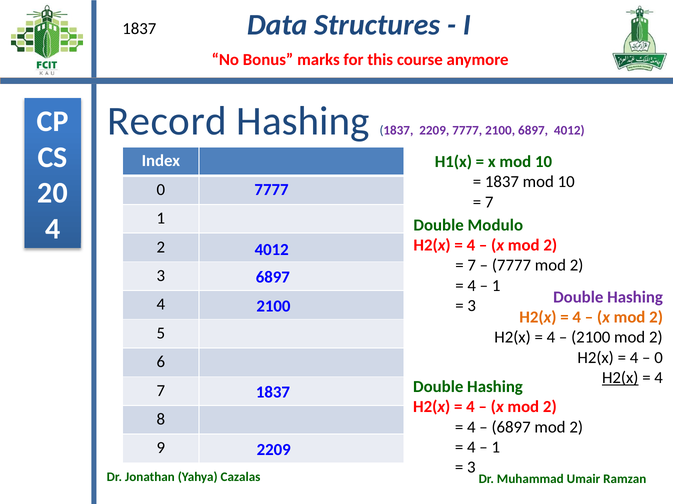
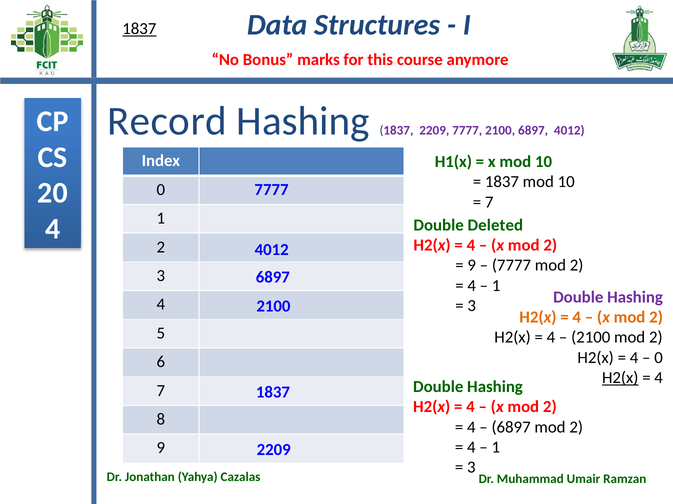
1837 at (139, 29) underline: none -> present
Modulo: Modulo -> Deleted
7 at (472, 266): 7 -> 9
